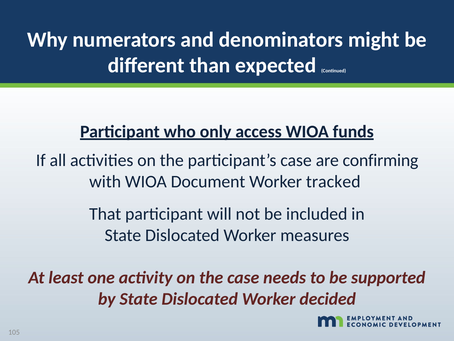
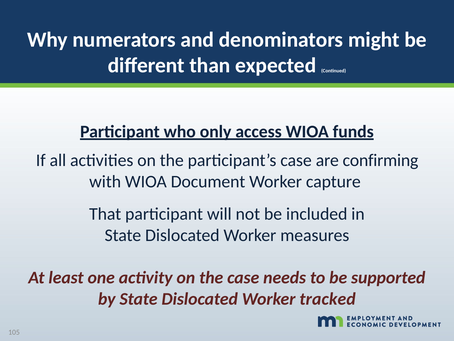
tracked: tracked -> capture
decided: decided -> tracked
